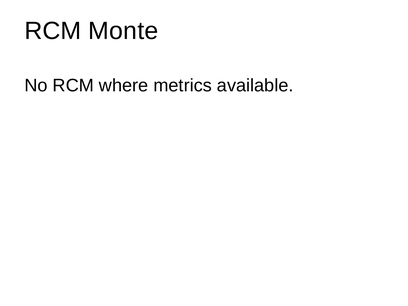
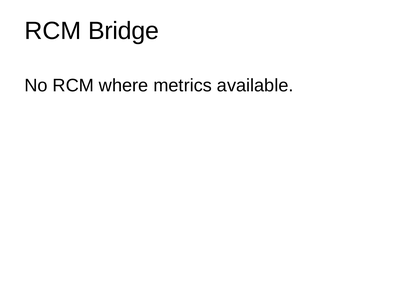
Monte: Monte -> Bridge
